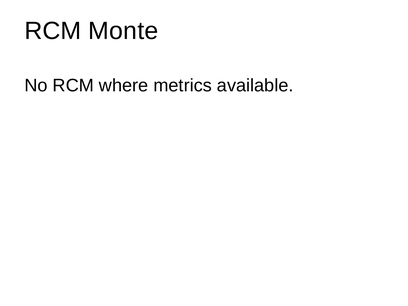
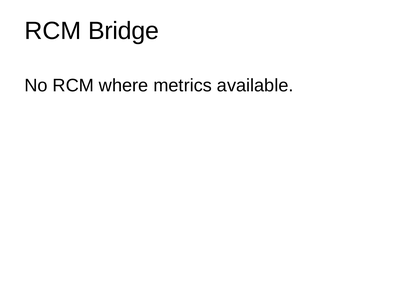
Monte: Monte -> Bridge
